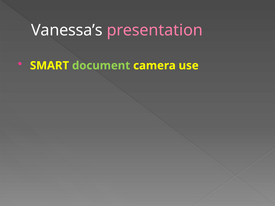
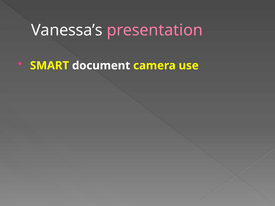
document colour: light green -> white
